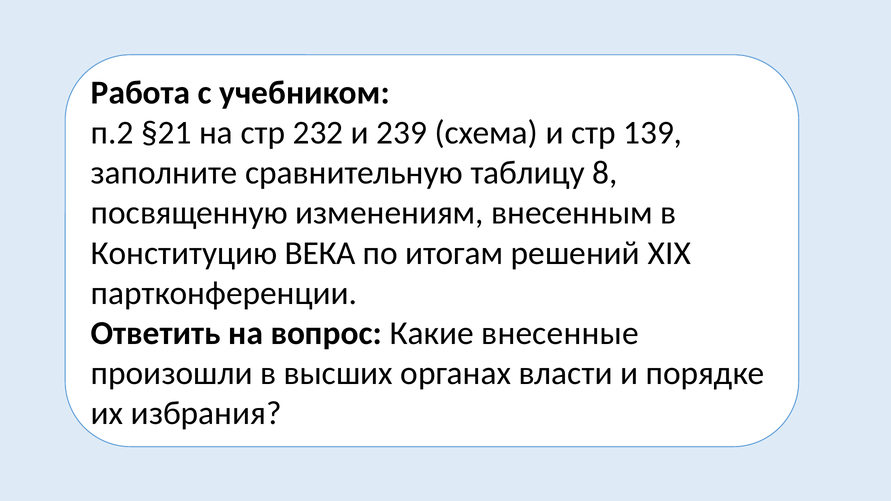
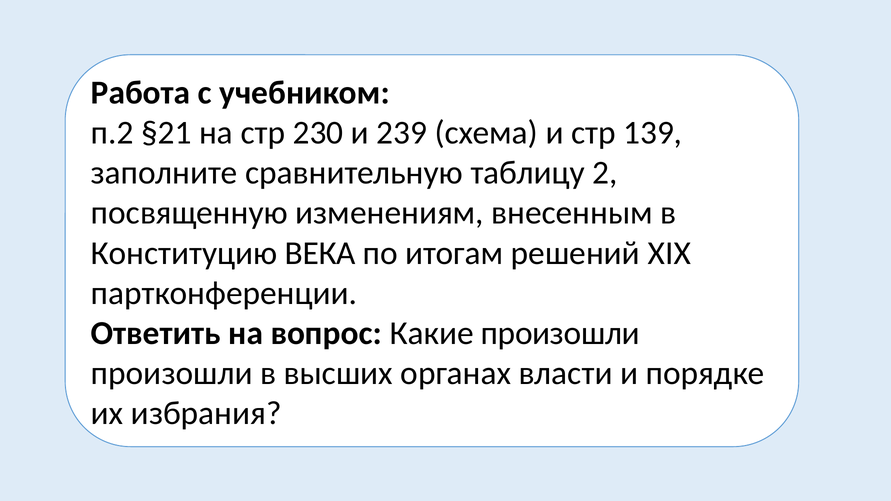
232: 232 -> 230
8: 8 -> 2
Какие внесенные: внесенные -> произошли
